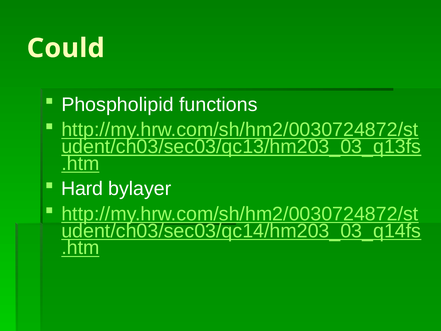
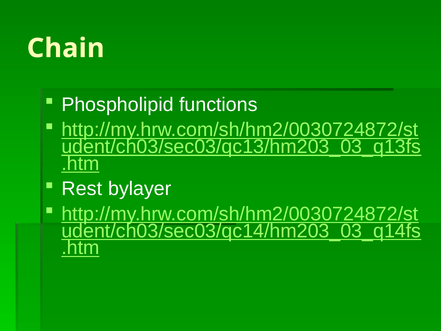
Could: Could -> Chain
Hard: Hard -> Rest
